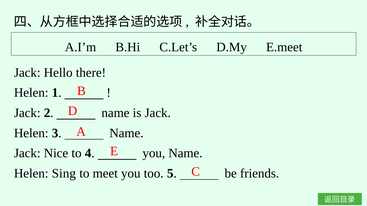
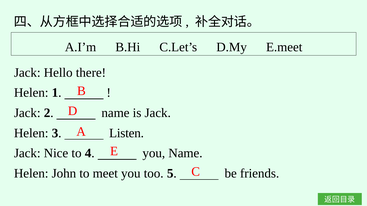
3 Name: Name -> Listen
Sing: Sing -> John
